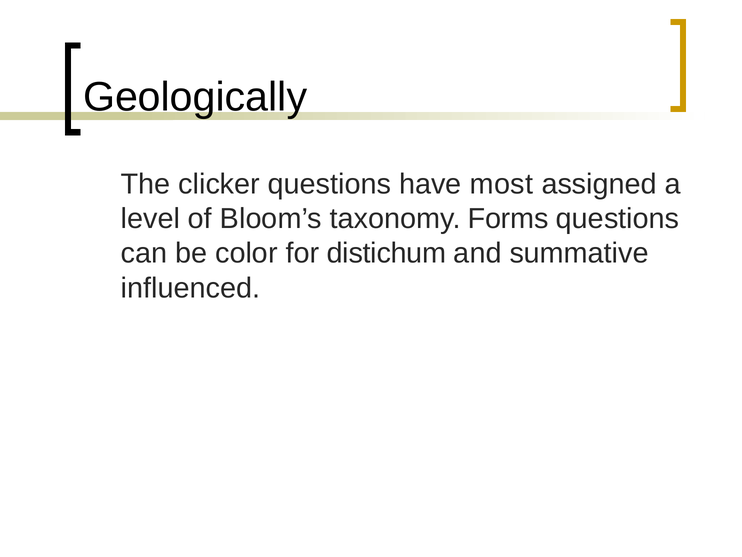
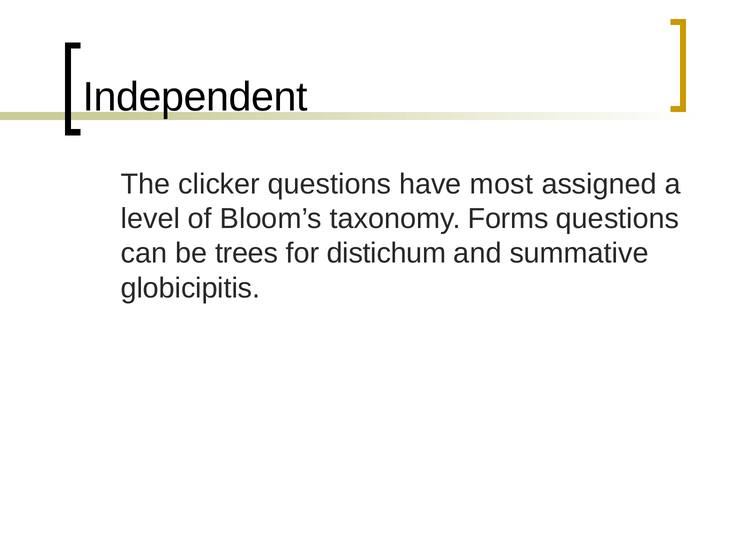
Geologically: Geologically -> Independent
color: color -> trees
influenced: influenced -> globicipitis
